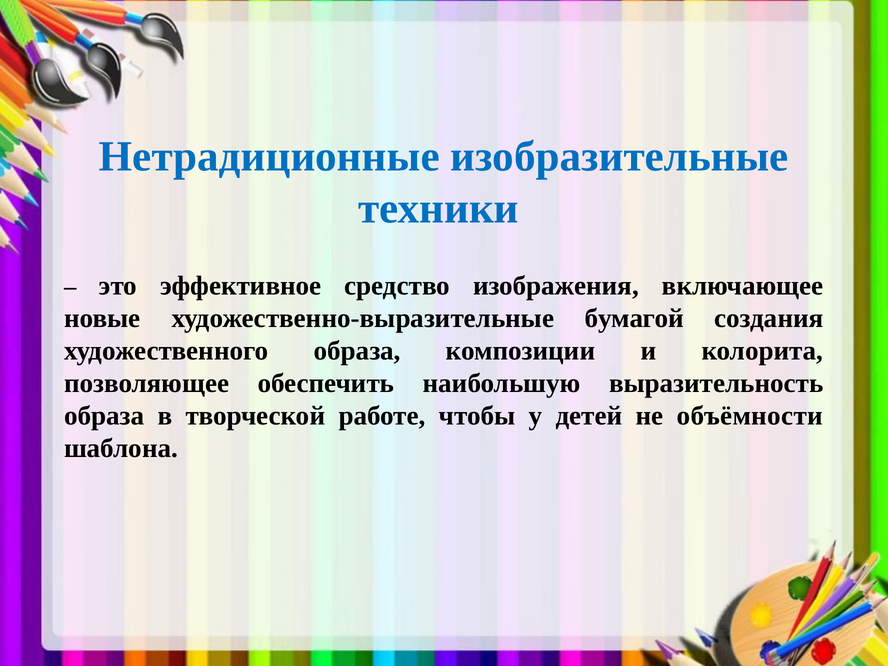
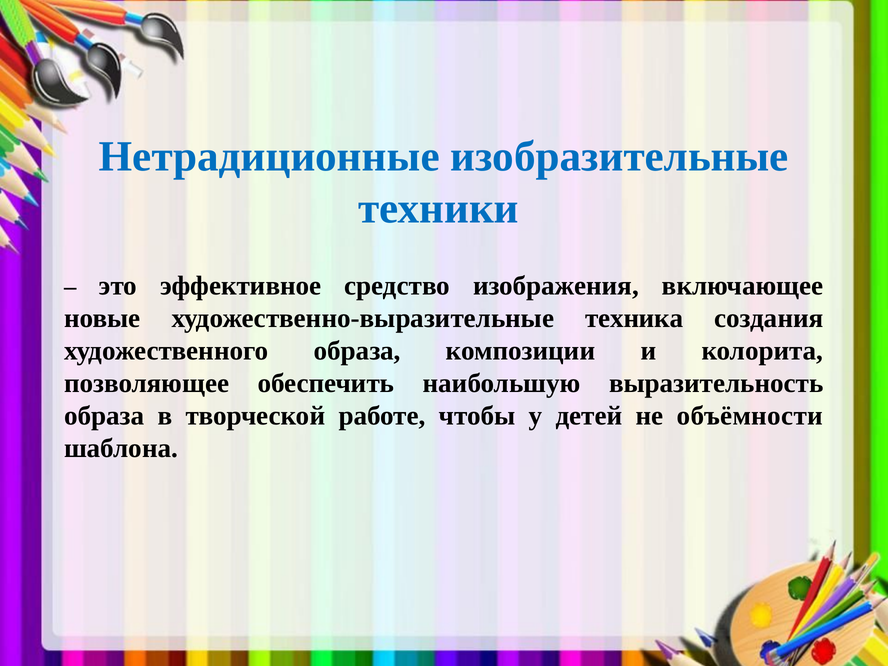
бумагой: бумагой -> техника
